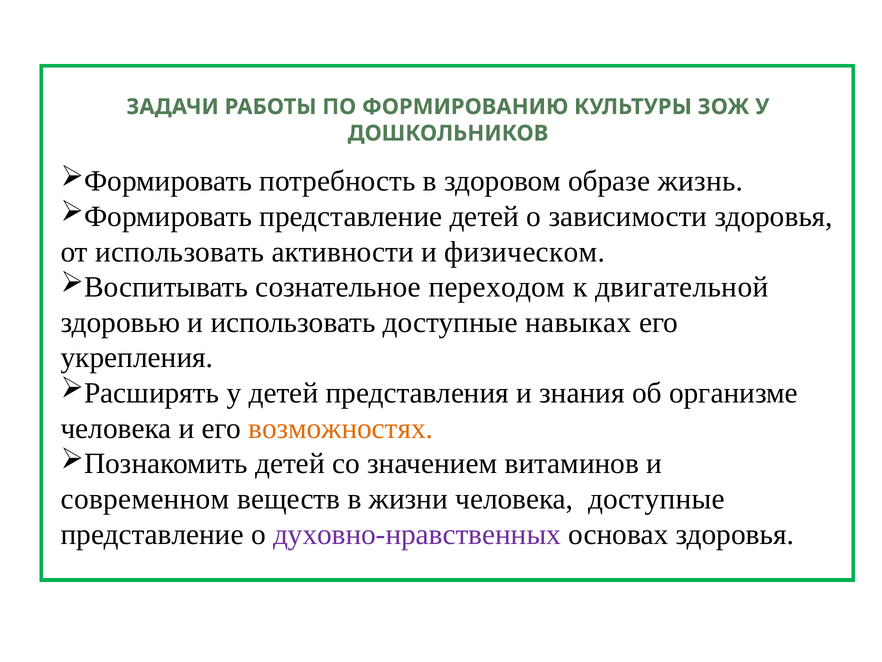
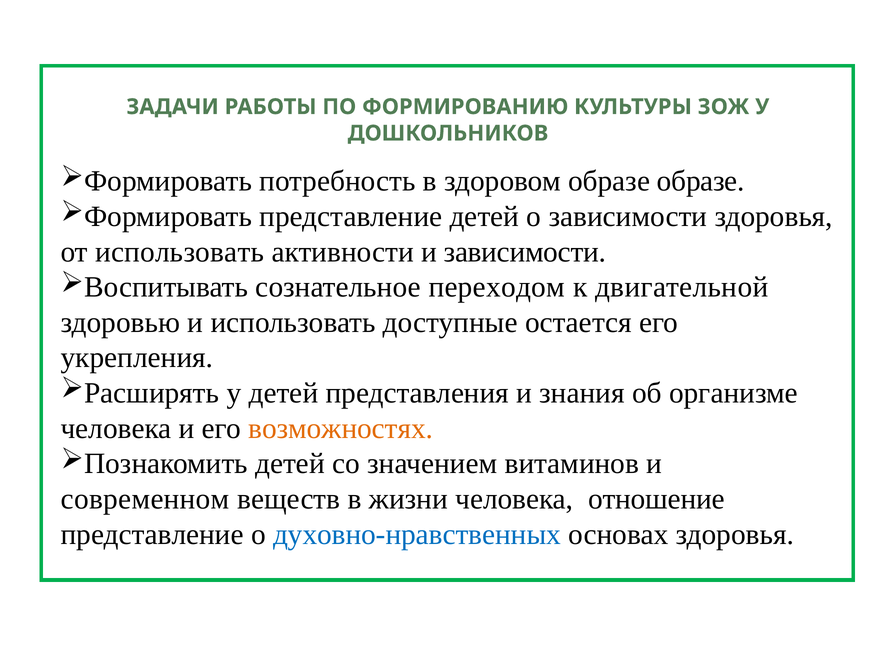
образе жизнь: жизнь -> образе
и физическом: физическом -> зависимости
навыках: навыках -> остается
человека доступные: доступные -> отношение
духовно-нравственных colour: purple -> blue
